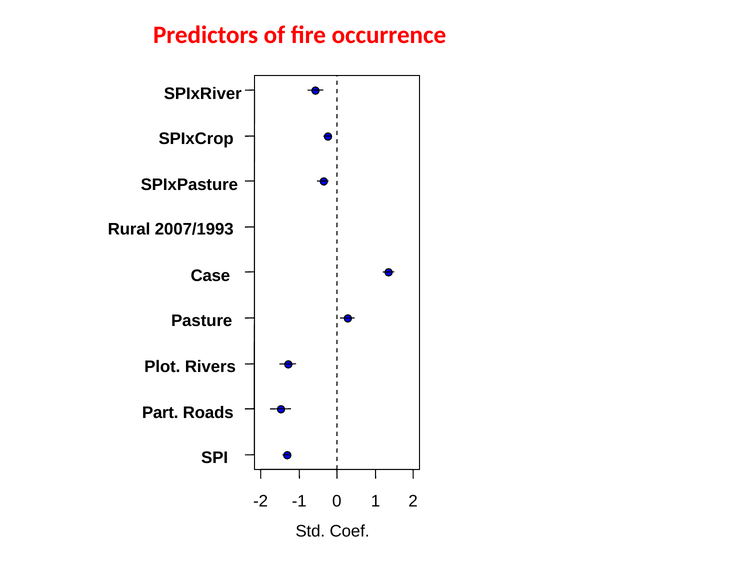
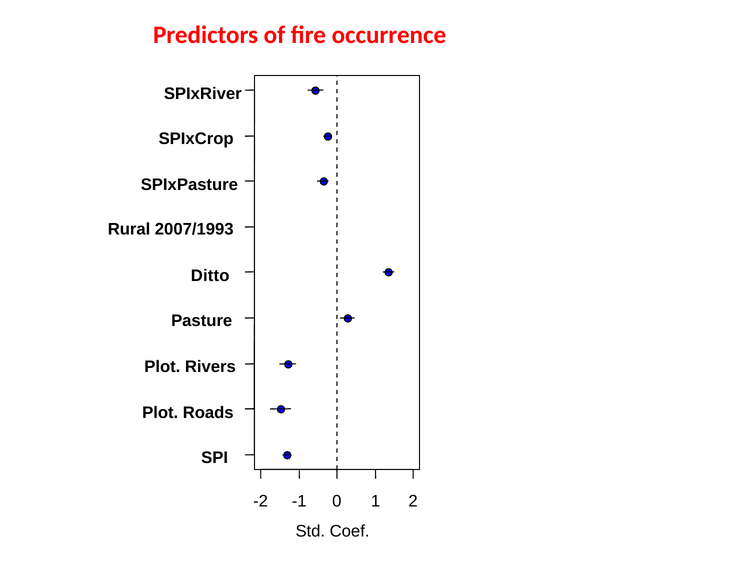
Case: Case -> Ditto
Part at (160, 413): Part -> Plot
